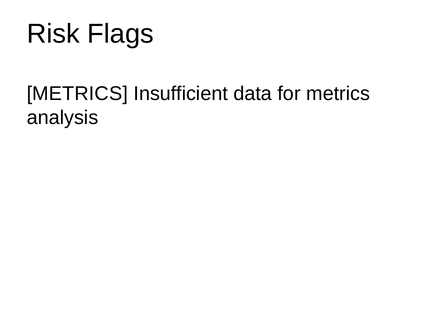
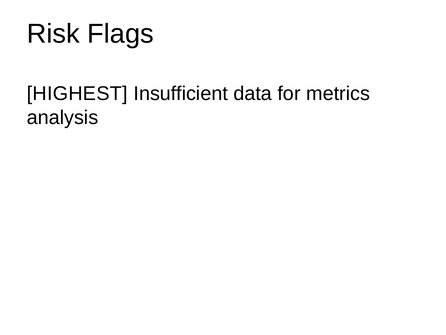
METRICS at (77, 94): METRICS -> HIGHEST
